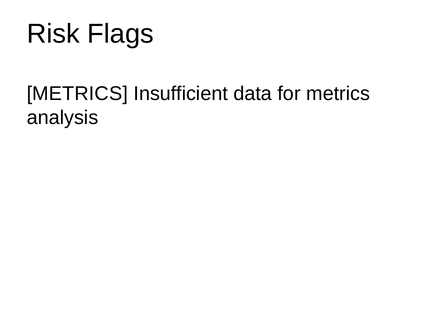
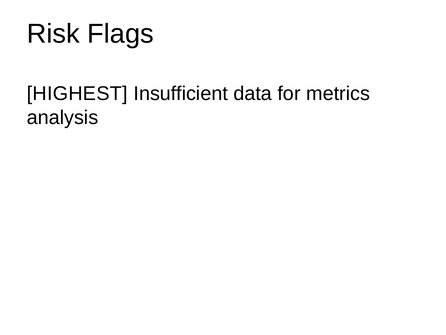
METRICS at (77, 94): METRICS -> HIGHEST
